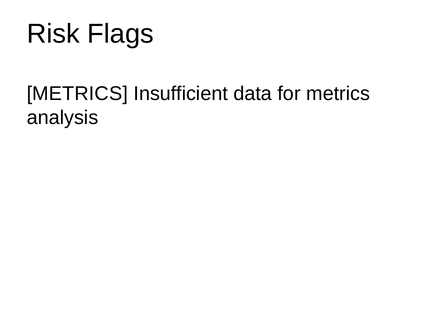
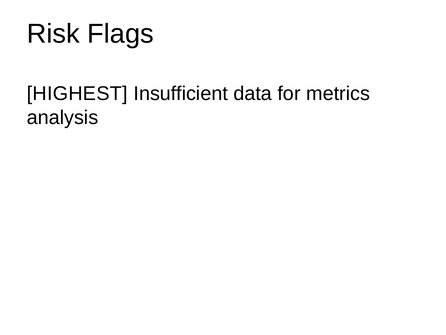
METRICS at (77, 94): METRICS -> HIGHEST
